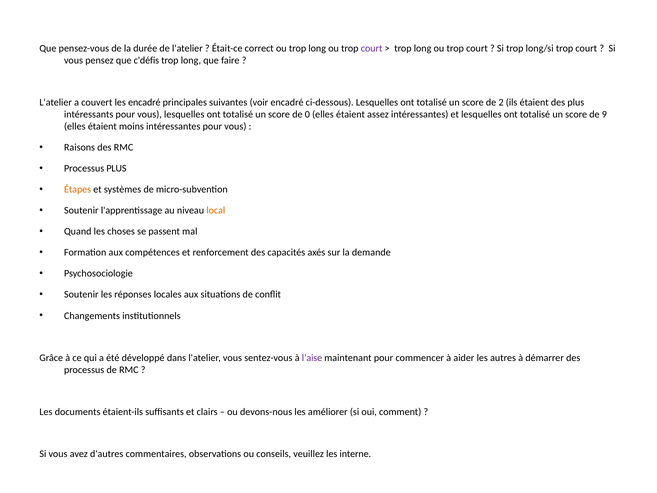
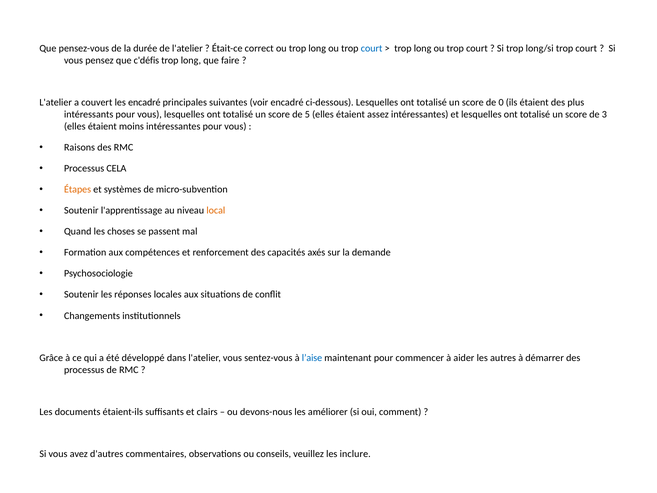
court at (372, 48) colour: purple -> blue
2: 2 -> 0
0: 0 -> 5
9: 9 -> 3
Processus PLUS: PLUS -> CELA
l’aise colour: purple -> blue
interne: interne -> inclure
